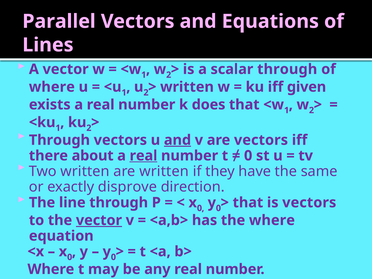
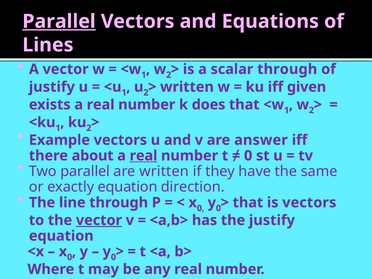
Parallel at (59, 21) underline: none -> present
where at (52, 87): where -> justify
Through at (59, 140): Through -> Example
and at (177, 140) underline: present -> none
are vectors: vectors -> answer
Two written: written -> parallel
exactly disprove: disprove -> equation
the where: where -> justify
